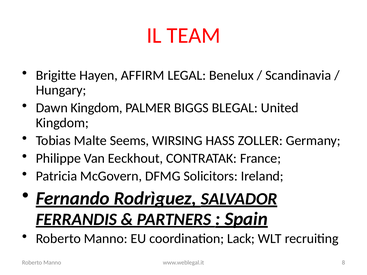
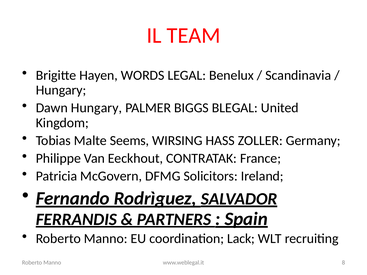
AFFIRM: AFFIRM -> WORDS
Dawn Kingdom: Kingdom -> Hungary
